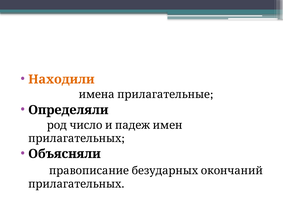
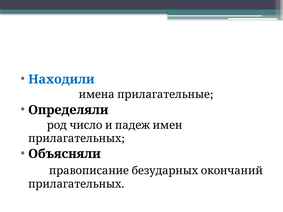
Находили colour: orange -> blue
